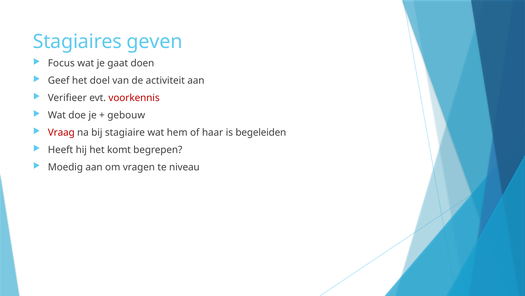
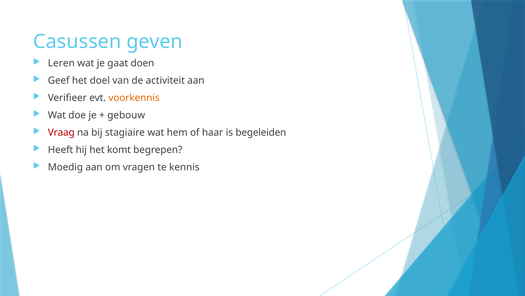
Stagiaires: Stagiaires -> Casussen
Focus: Focus -> Leren
voorkennis colour: red -> orange
niveau: niveau -> kennis
